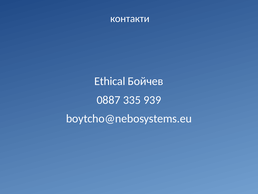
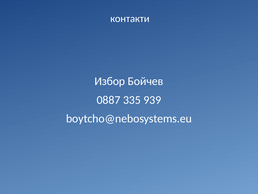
Ethical: Ethical -> Избор
